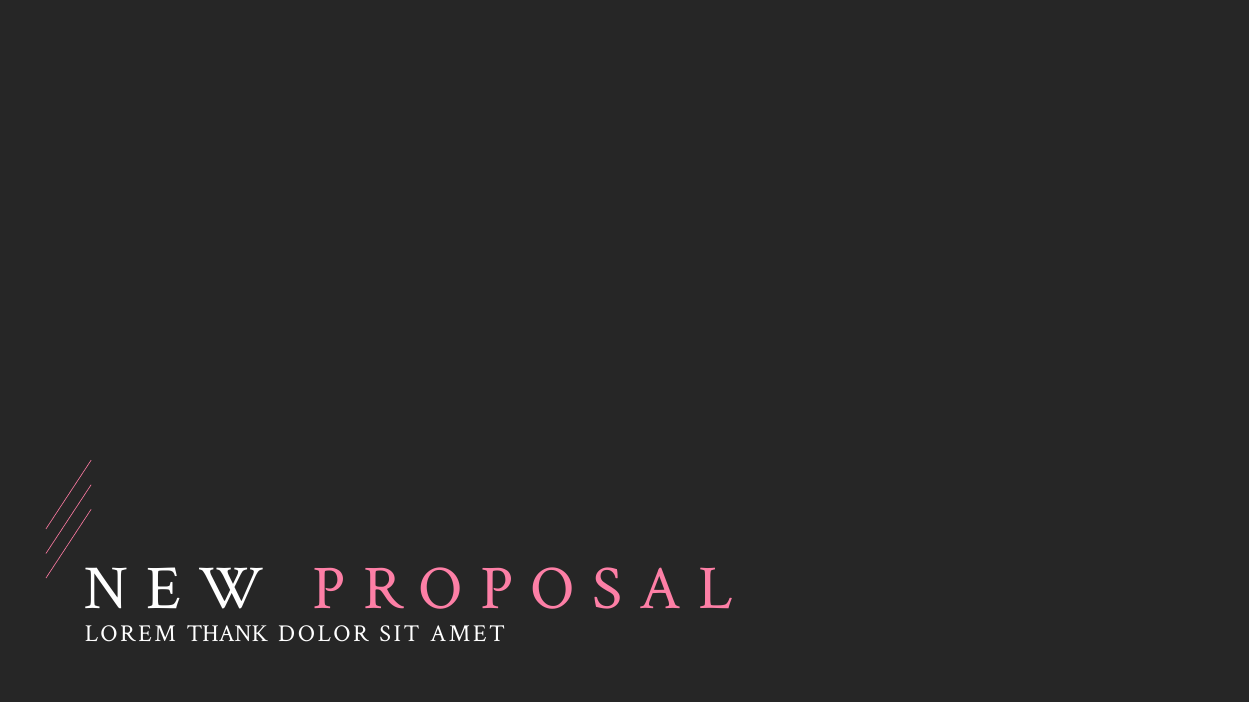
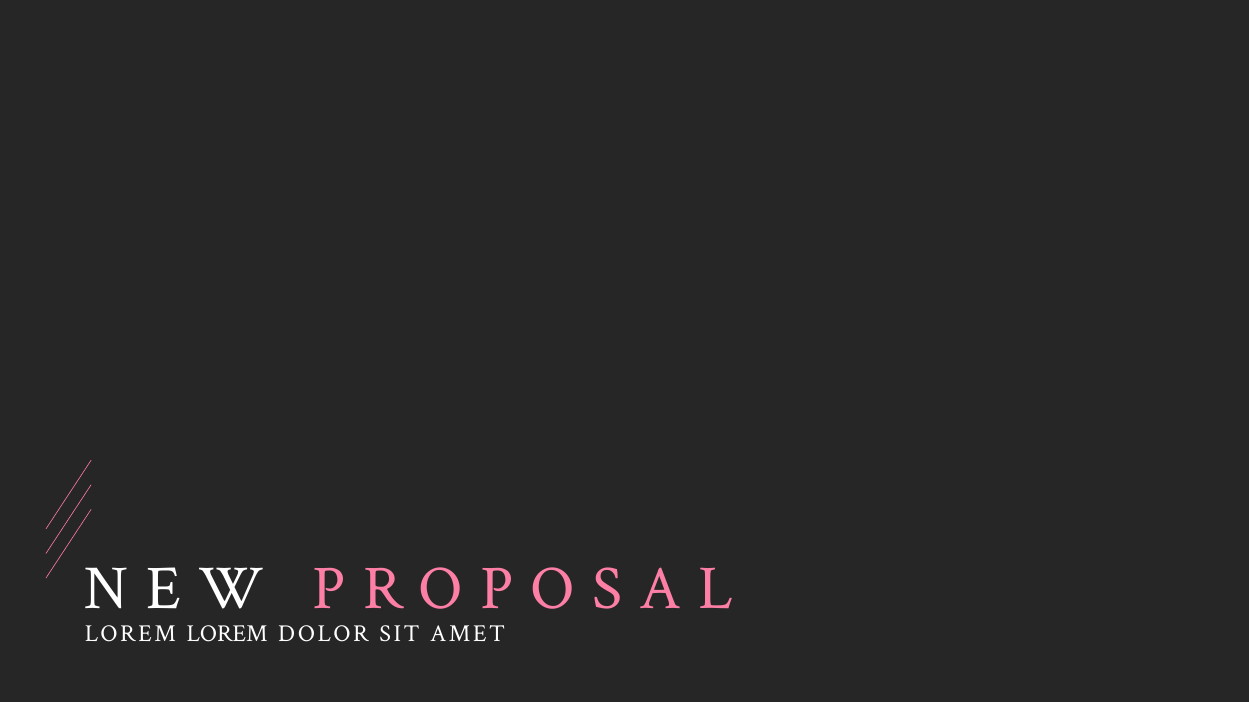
LOREM THANK: THANK -> LOREM
